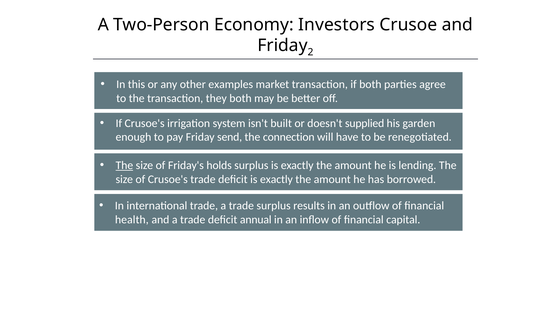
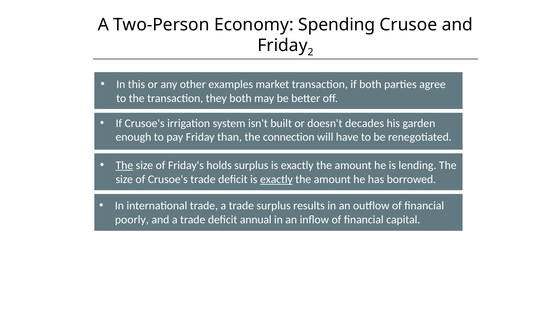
Investors: Investors -> Spending
supplied: supplied -> decades
send: send -> than
exactly at (276, 179) underline: none -> present
health: health -> poorly
